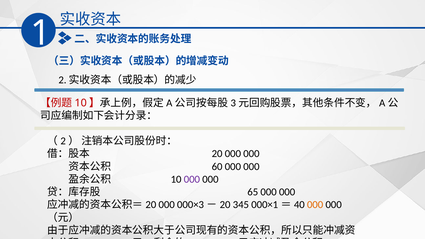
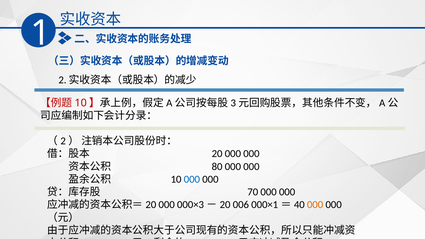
60: 60 -> 80
000 at (192, 179) colour: purple -> blue
65: 65 -> 70
345: 345 -> 006
